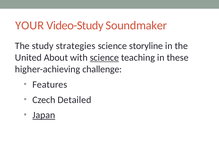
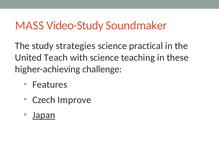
YOUR: YOUR -> MASS
storyline: storyline -> practical
About: About -> Teach
science at (104, 58) underline: present -> none
Detailed: Detailed -> Improve
